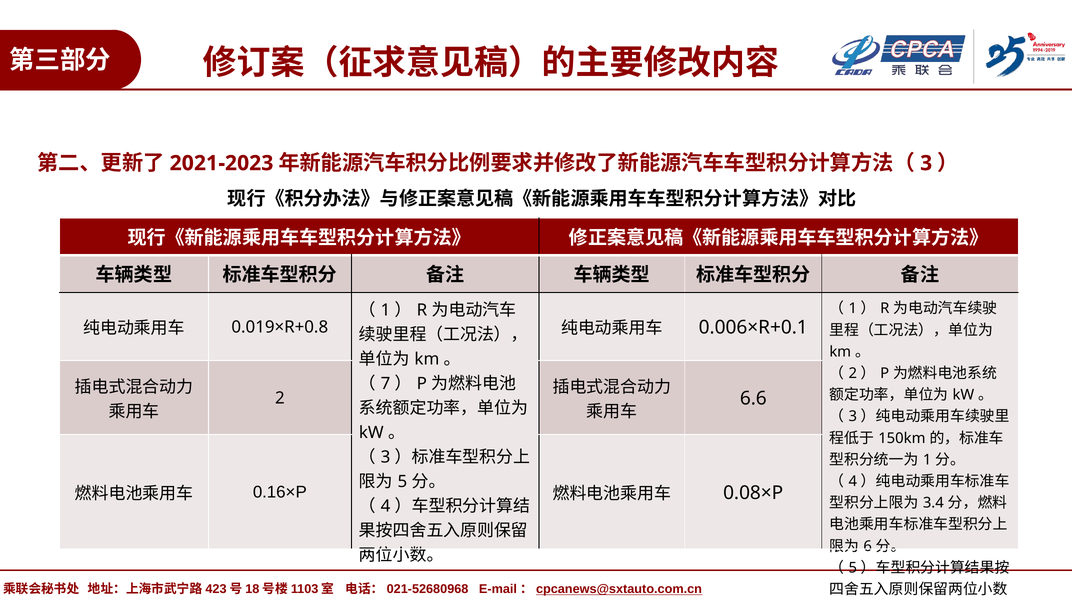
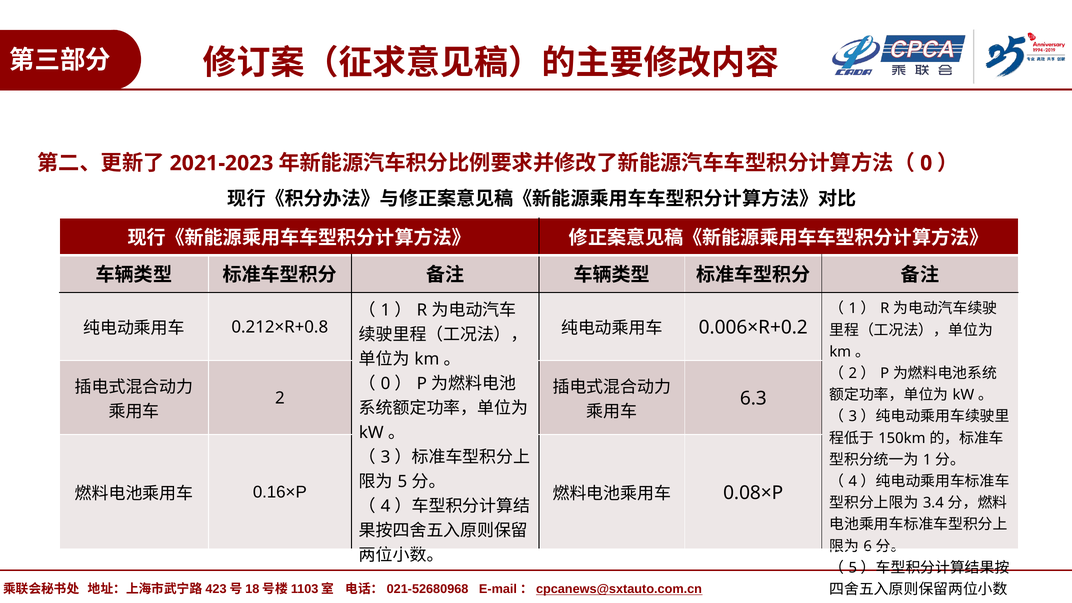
3 at (926, 163): 3 -> 0
0.019×R+0.8: 0.019×R+0.8 -> 0.212×R+0.8
0.006×R+0.1: 0.006×R+0.1 -> 0.006×R+0.2
7 at (386, 384): 7 -> 0
6.6: 6.6 -> 6.3
